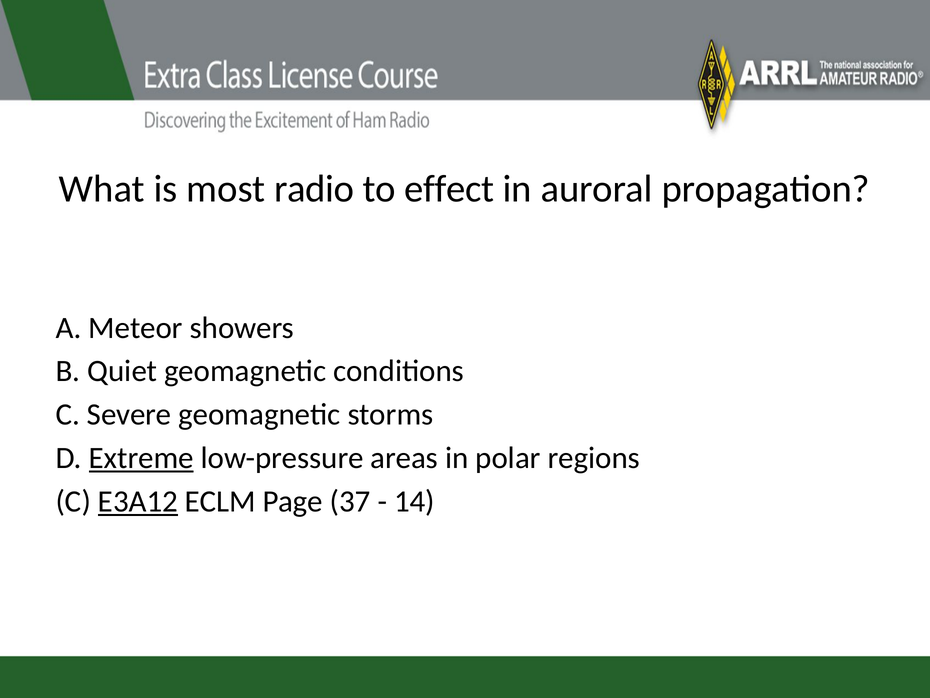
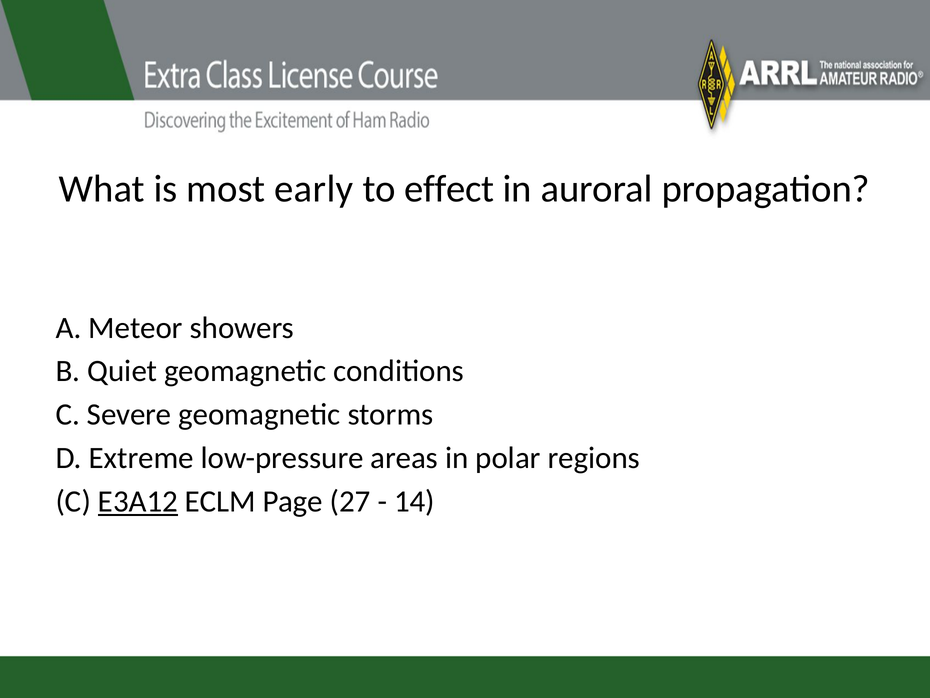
radio: radio -> early
Extreme underline: present -> none
37: 37 -> 27
